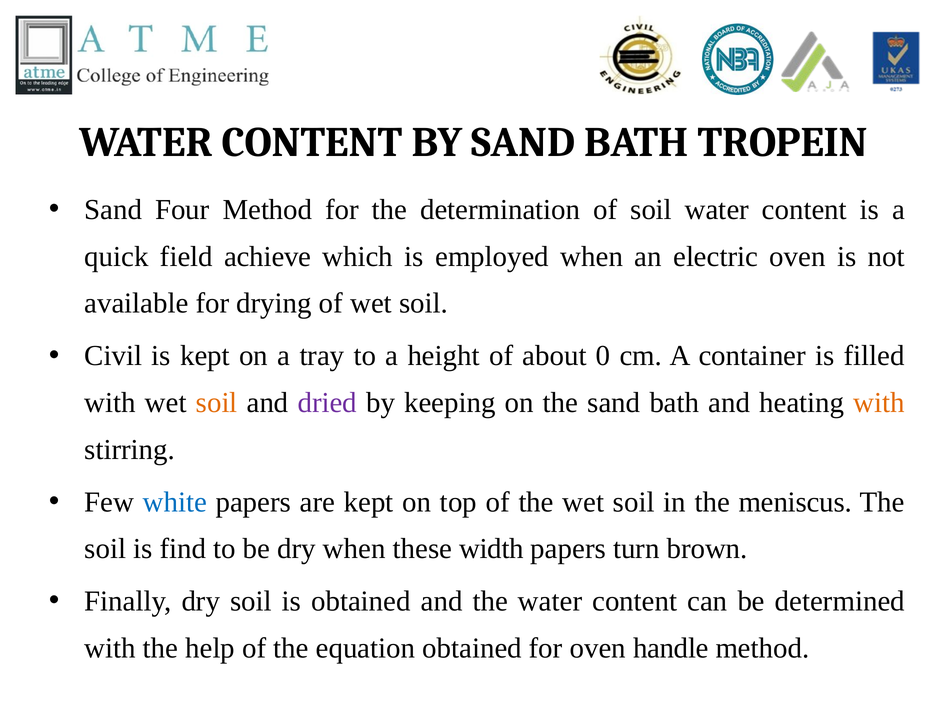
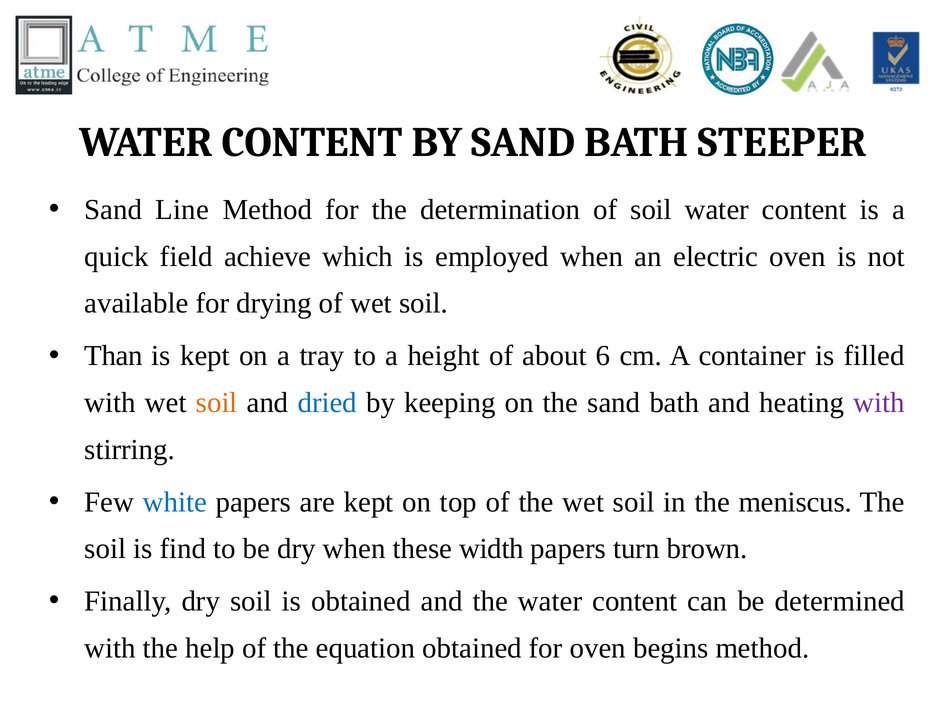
TROPEIN: TROPEIN -> STEEPER
Four: Four -> Line
Civil: Civil -> Than
0: 0 -> 6
dried colour: purple -> blue
with at (879, 403) colour: orange -> purple
handle: handle -> begins
